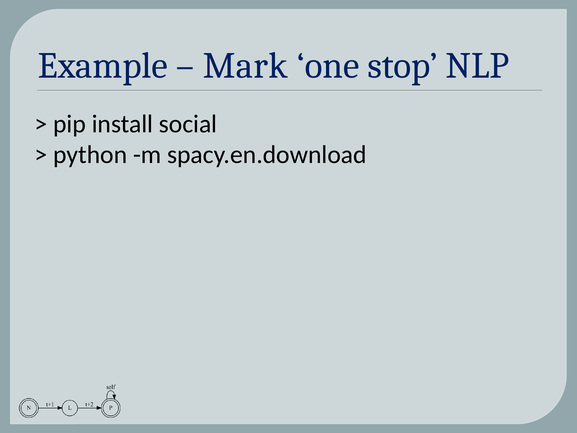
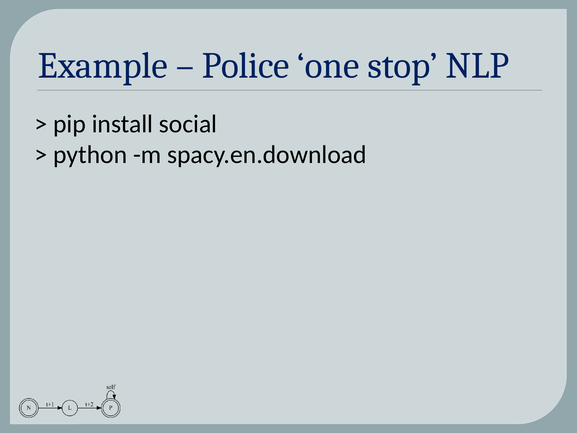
Mark: Mark -> Police
